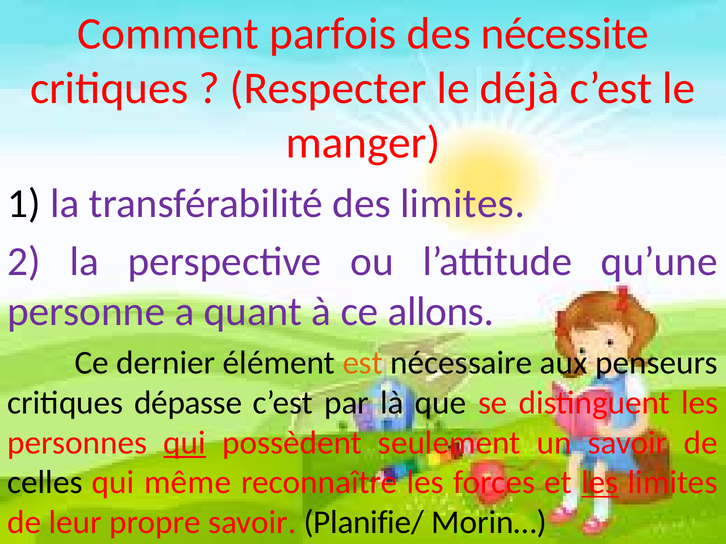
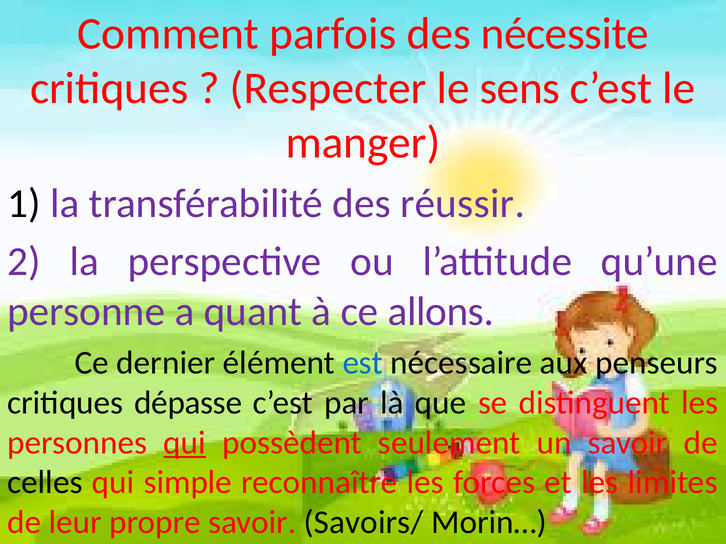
déjà: déjà -> sens
des limites: limites -> réussir
est colour: orange -> blue
même: même -> simple
les at (600, 483) underline: present -> none
Planifie/: Planifie/ -> Savoirs/
